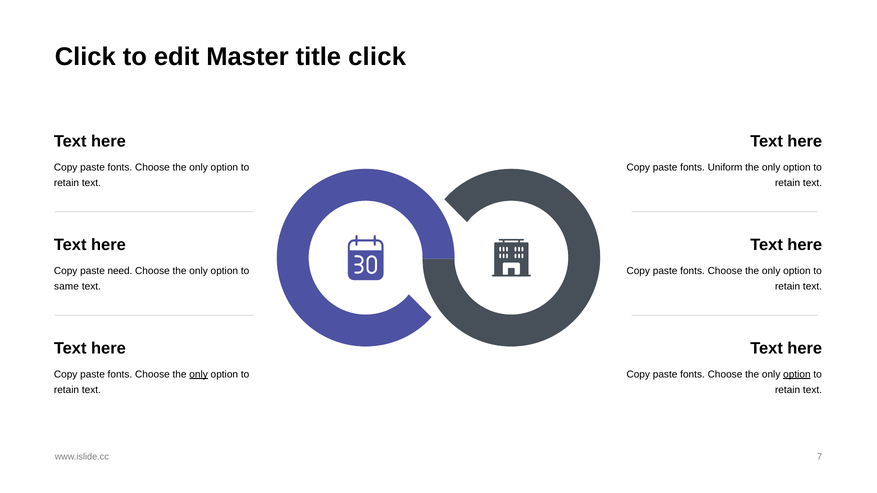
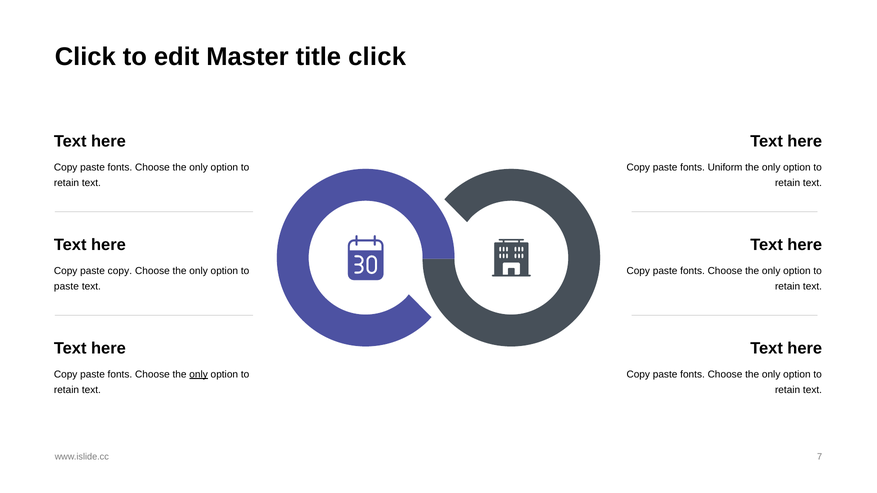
paste need: need -> copy
same at (66, 287): same -> paste
option at (797, 374) underline: present -> none
